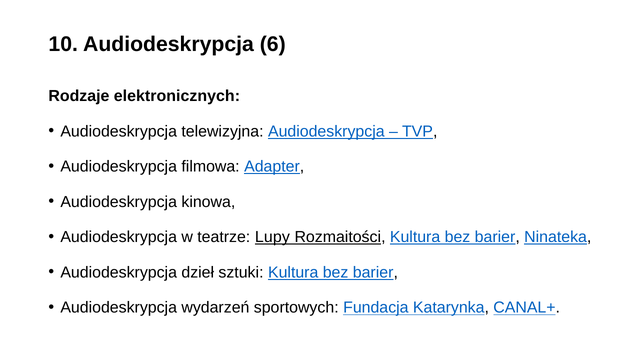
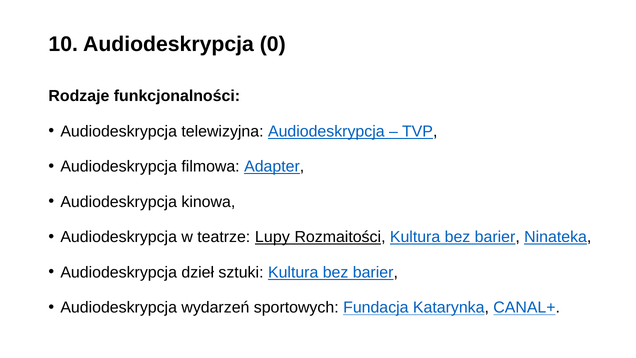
6: 6 -> 0
elektronicznych: elektronicznych -> funkcjonalności
